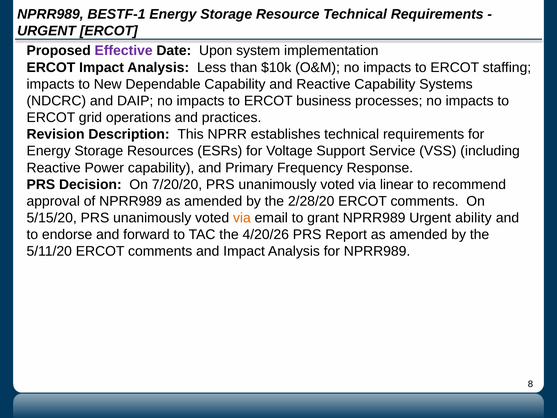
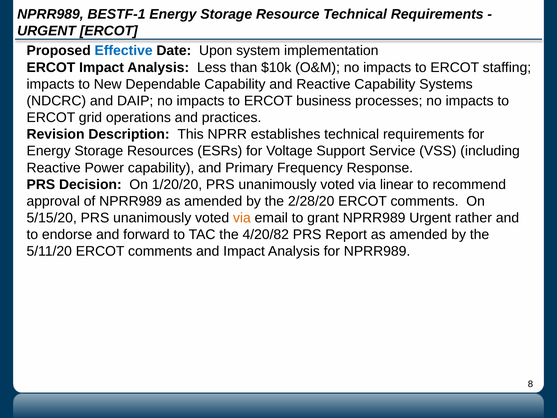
Effective colour: purple -> blue
7/20/20: 7/20/20 -> 1/20/20
ability: ability -> rather
4/20/26: 4/20/26 -> 4/20/82
